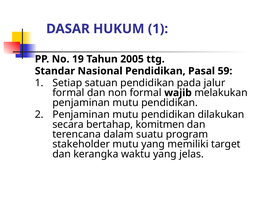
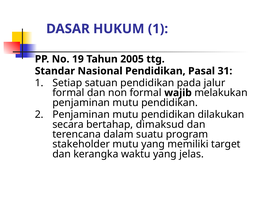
59: 59 -> 31
komitmen: komitmen -> dimaksud
